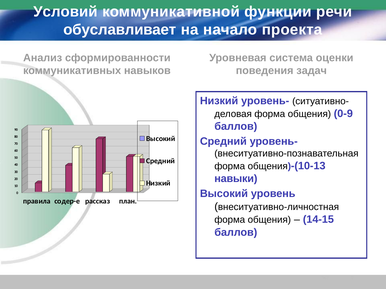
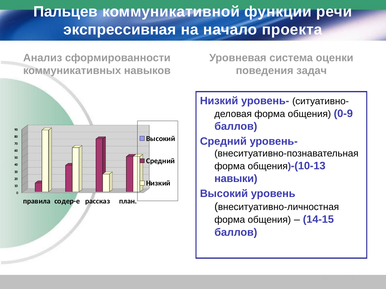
Условий: Условий -> Пальцев
обуславливает: обуславливает -> экспрессивная
